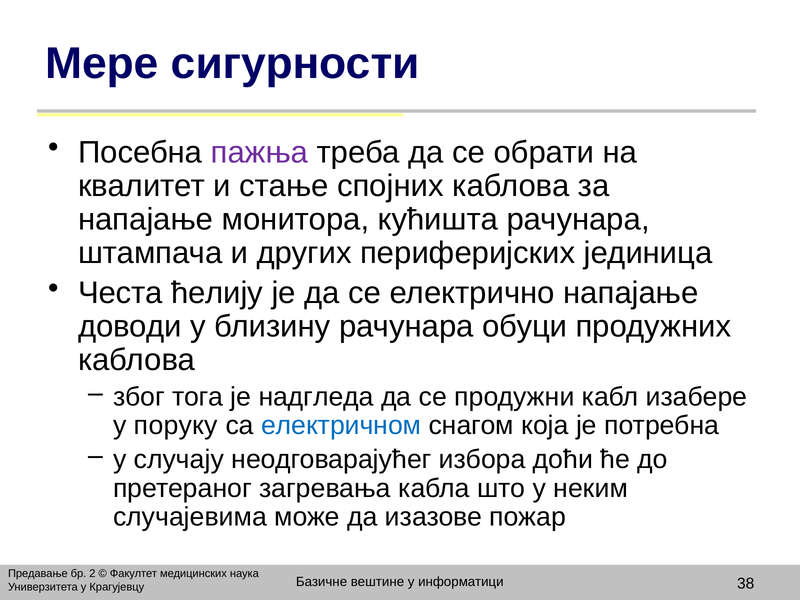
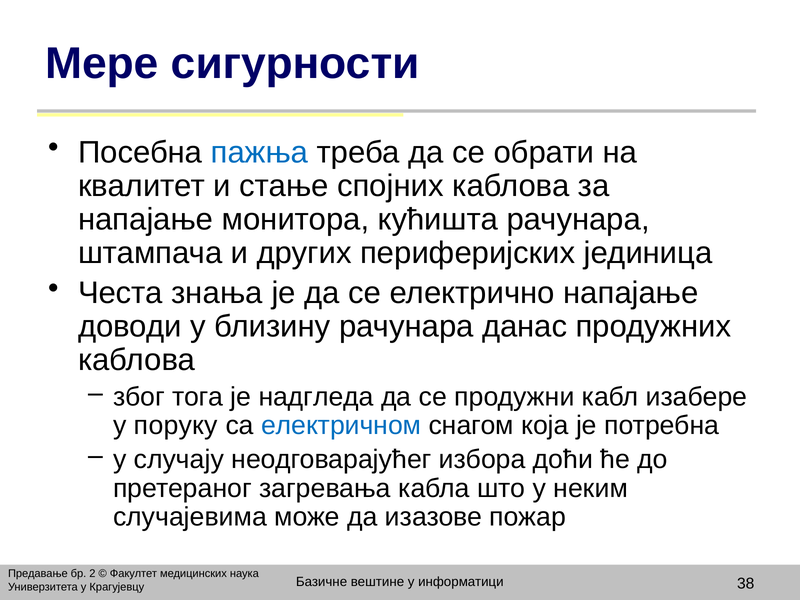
пажња colour: purple -> blue
ћелију: ћелију -> знања
обуци: обуци -> данас
